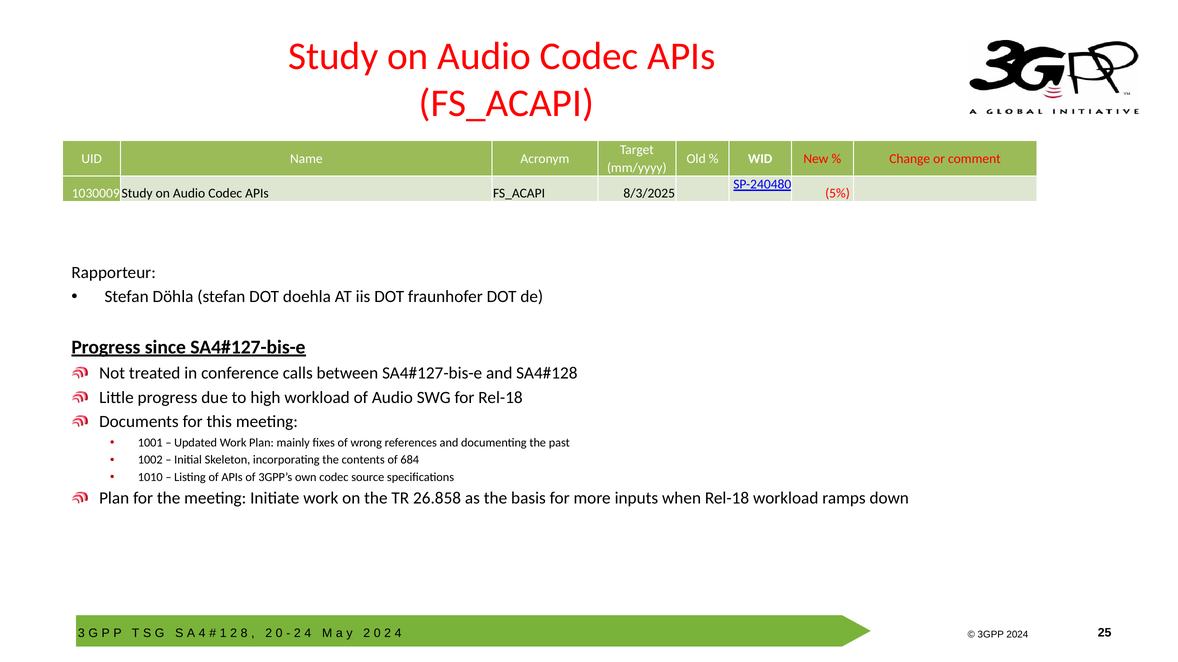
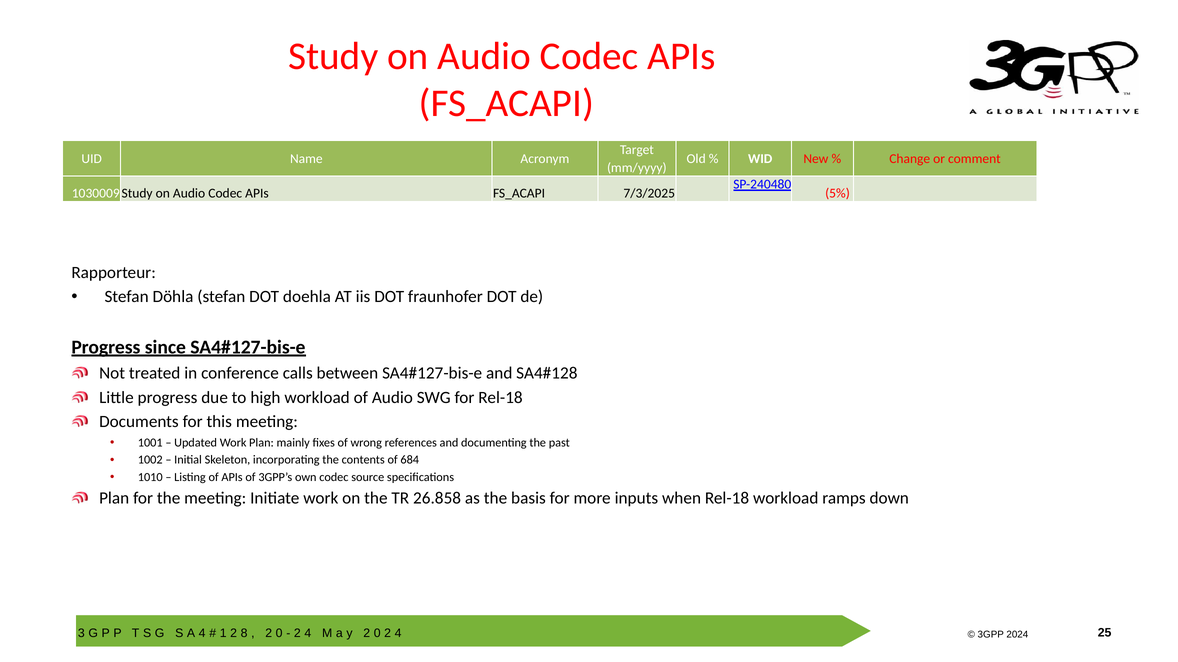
8/3/2025: 8/3/2025 -> 7/3/2025
